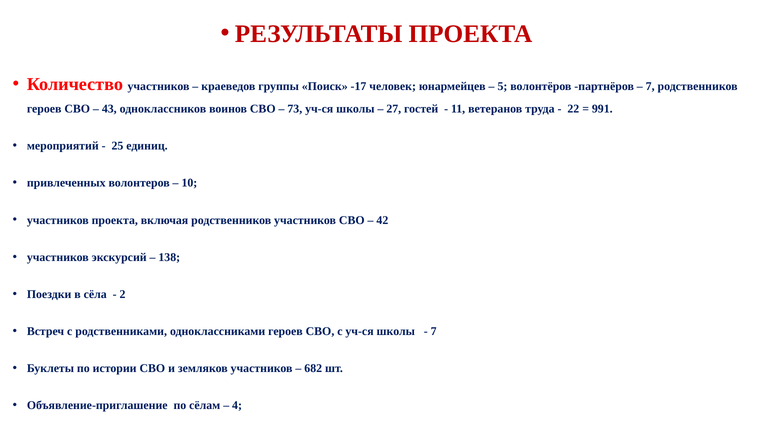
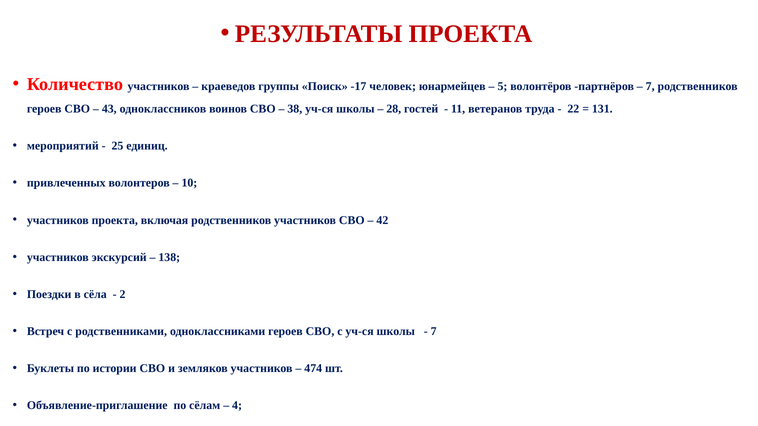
73: 73 -> 38
27: 27 -> 28
991: 991 -> 131
682: 682 -> 474
